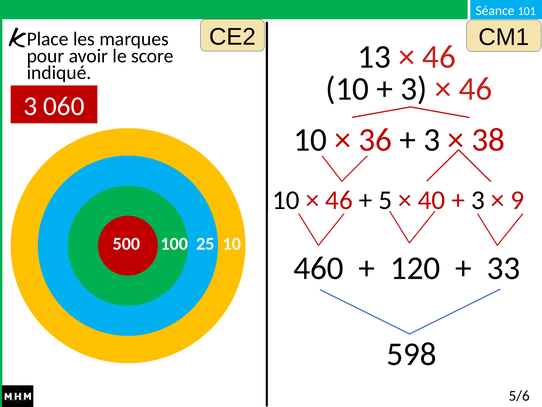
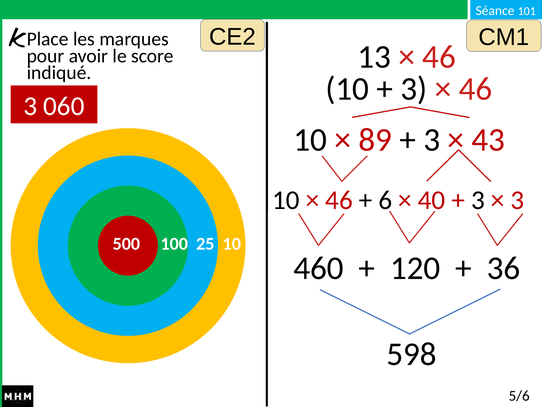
36: 36 -> 89
38: 38 -> 43
5: 5 -> 6
9 at (517, 200): 9 -> 3
33: 33 -> 36
